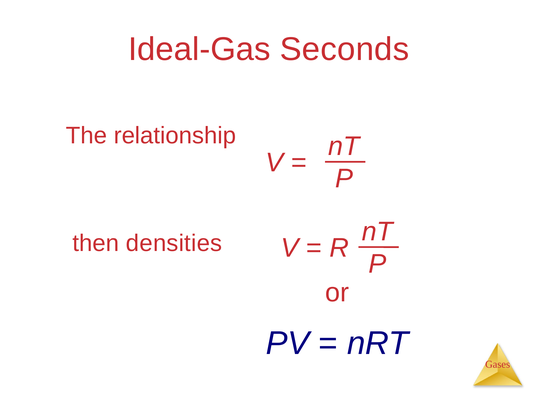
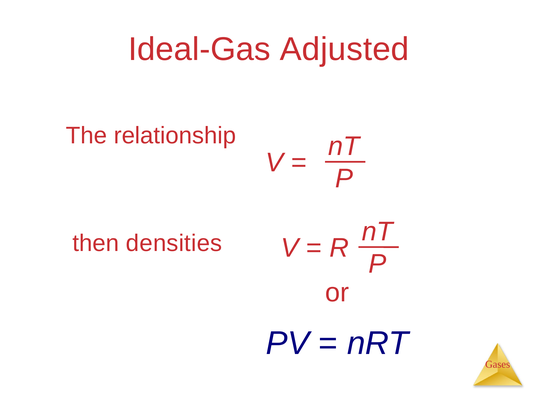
Seconds: Seconds -> Adjusted
